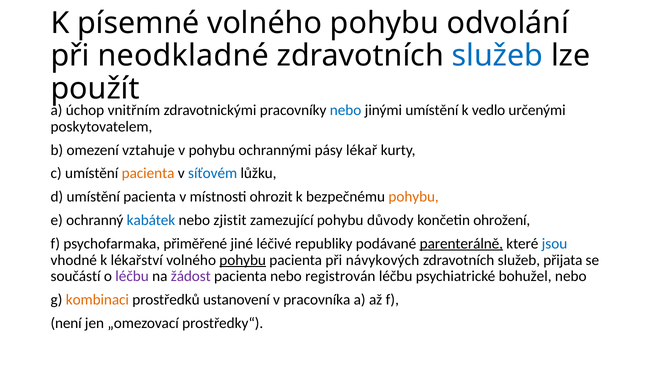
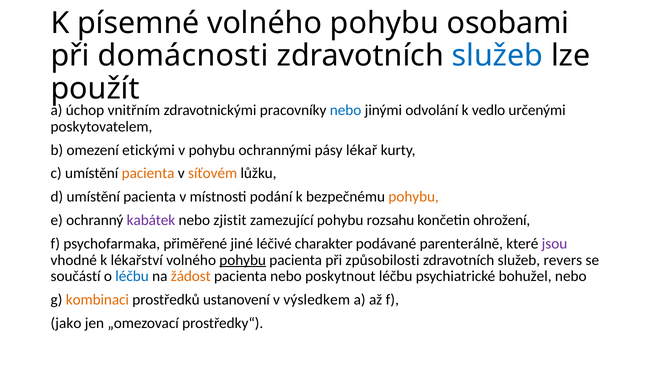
odvolání: odvolání -> osobami
neodkladné: neodkladné -> domácnosti
jinými umístění: umístění -> odvolání
vztahuje: vztahuje -> etickými
síťovém colour: blue -> orange
ohrozit: ohrozit -> podání
kabátek colour: blue -> purple
důvody: důvody -> rozsahu
republiky: republiky -> charakter
parenterálně underline: present -> none
jsou colour: blue -> purple
návykových: návykových -> způsobilosti
přijata: přijata -> revers
léčbu at (132, 276) colour: purple -> blue
žádost colour: purple -> orange
registrován: registrován -> poskytnout
pracovníka: pracovníka -> výsledkem
není: není -> jako
